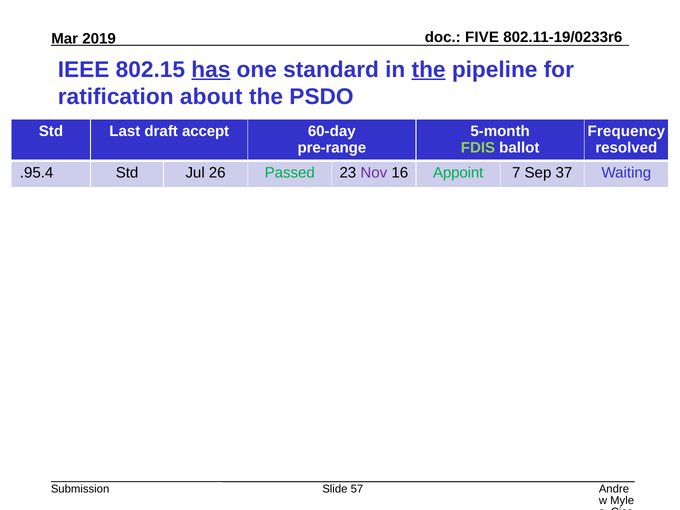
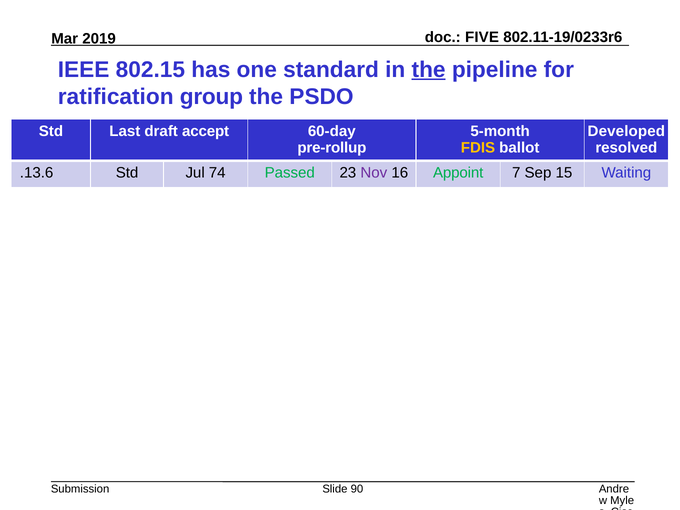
has underline: present -> none
about: about -> group
Frequency: Frequency -> Developed
pre-range: pre-range -> pre-rollup
FDIS colour: light green -> yellow
.95.4: .95.4 -> .13.6
26: 26 -> 74
37: 37 -> 15
57: 57 -> 90
